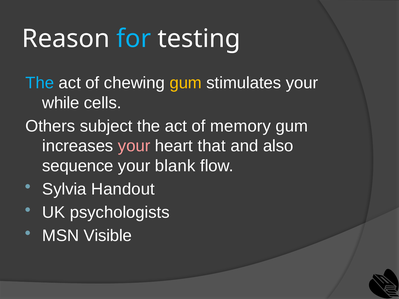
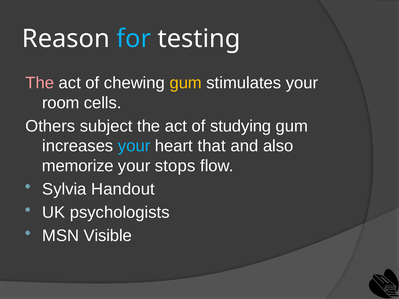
The at (40, 83) colour: light blue -> pink
while: while -> room
memory: memory -> studying
your at (134, 146) colour: pink -> light blue
sequence: sequence -> memorize
blank: blank -> stops
